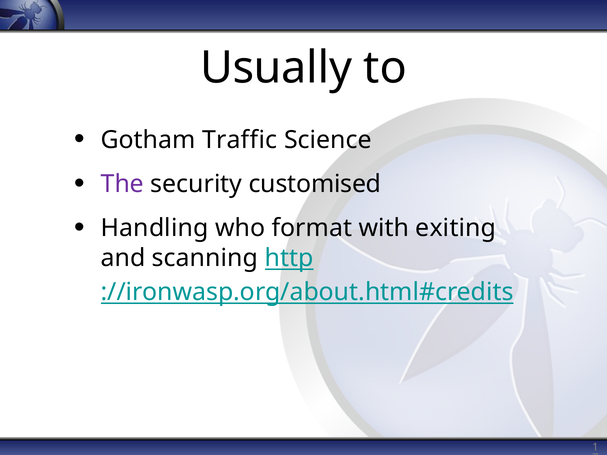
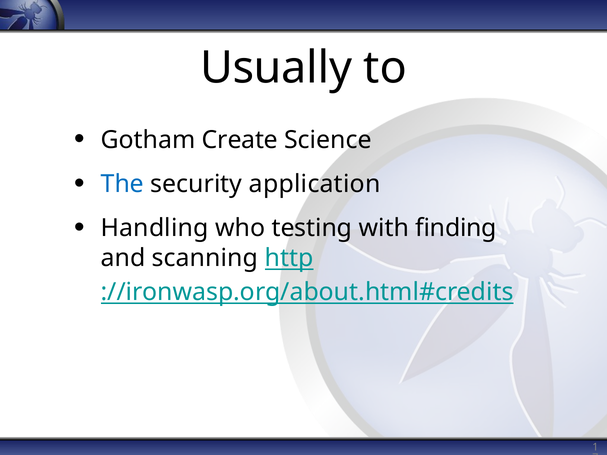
Traffic: Traffic -> Create
The colour: purple -> blue
customised: customised -> application
format: format -> testing
exiting: exiting -> finding
